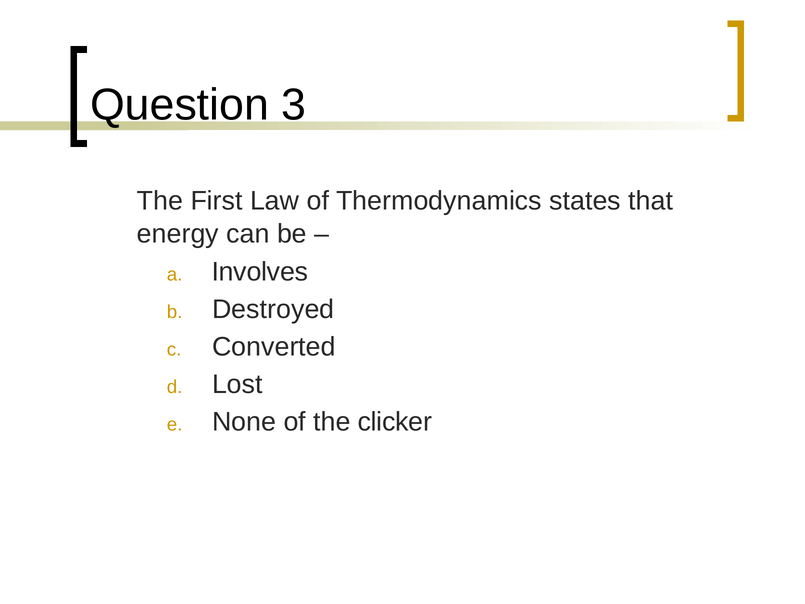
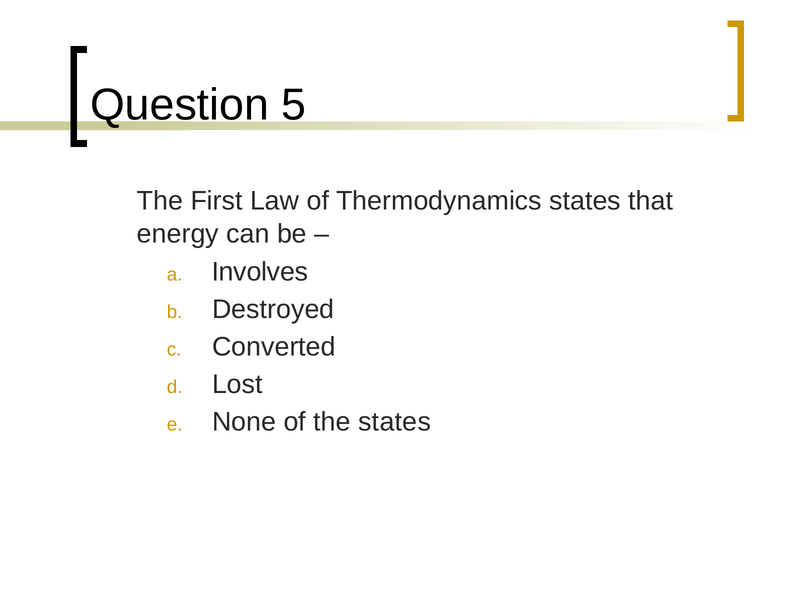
3: 3 -> 5
the clicker: clicker -> states
